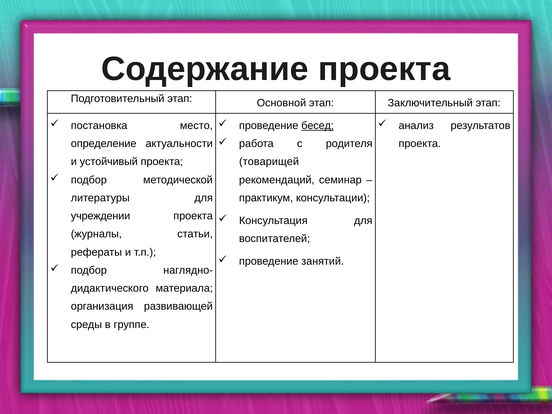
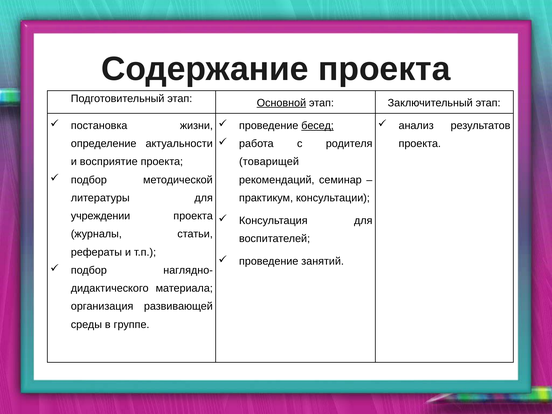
Основной underline: none -> present
место: место -> жизни
устойчивый: устойчивый -> восприятие
